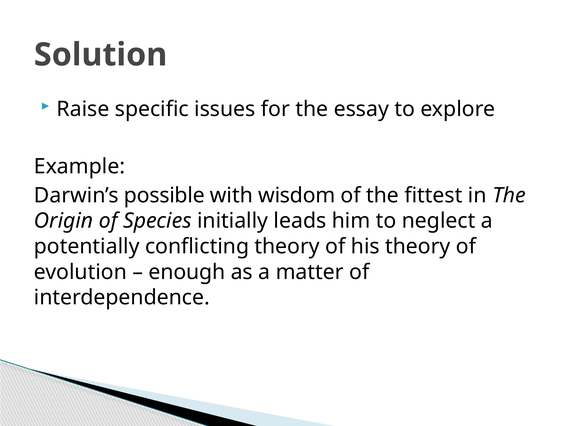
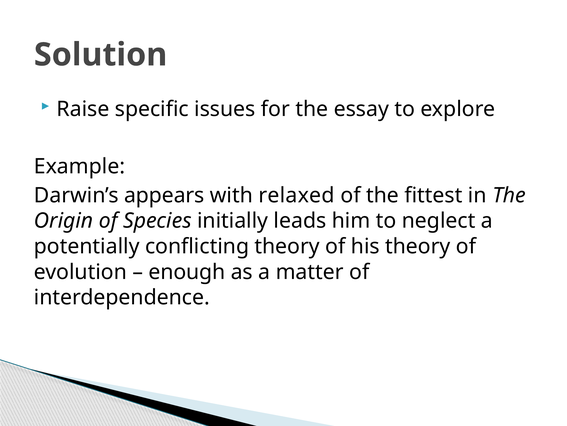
possible: possible -> appears
wisdom: wisdom -> relaxed
